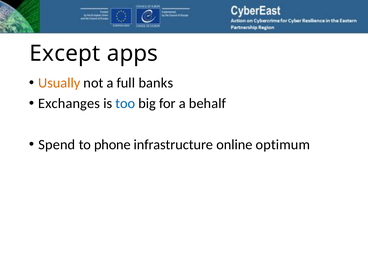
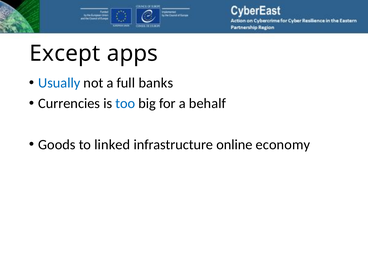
Usually colour: orange -> blue
Exchanges: Exchanges -> Currencies
Spend: Spend -> Goods
phone: phone -> linked
optimum: optimum -> economy
